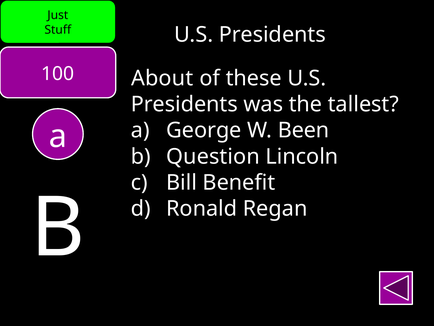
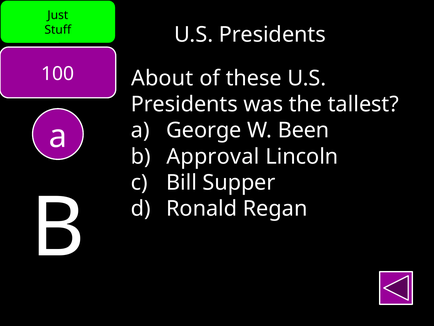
Question: Question -> Approval
Benefit: Benefit -> Supper
